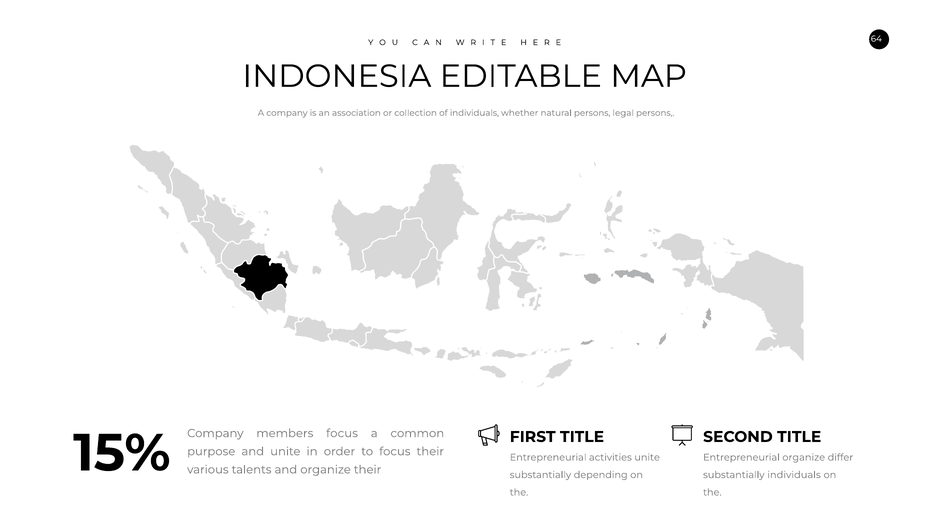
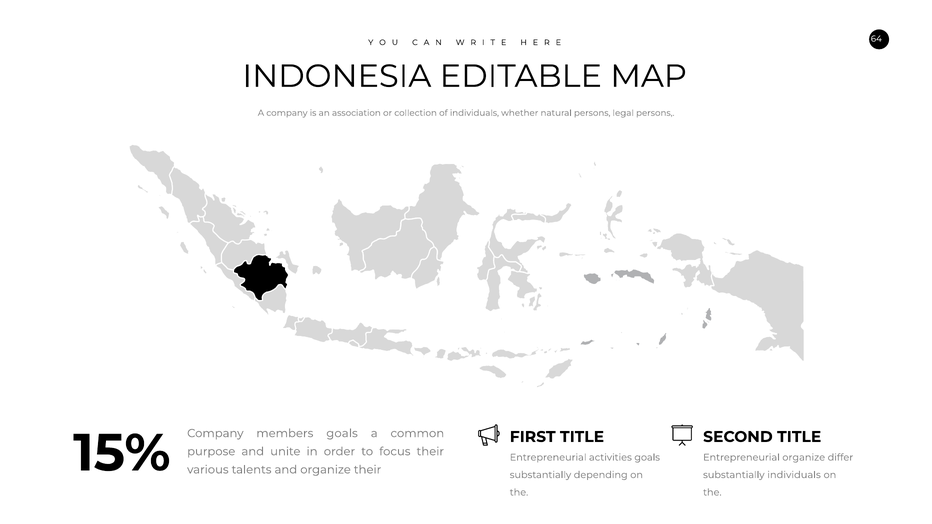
members focus: focus -> goals
activities unite: unite -> goals
